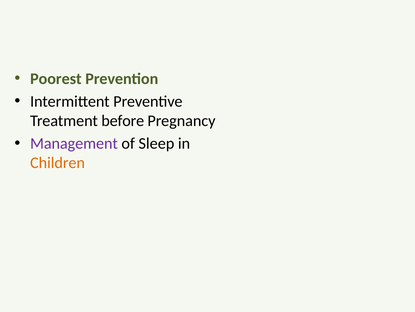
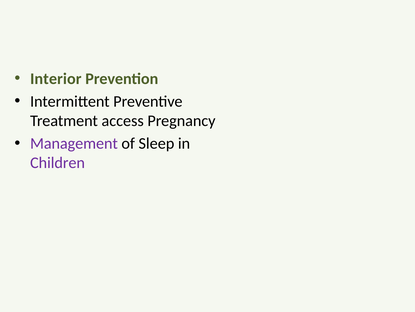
Poorest: Poorest -> Interior
before: before -> access
Children colour: orange -> purple
